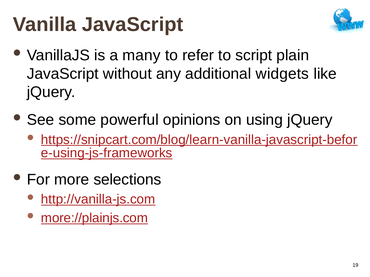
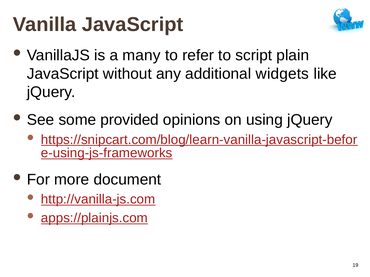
powerful: powerful -> provided
selections: selections -> document
more://plainjs.com: more://plainjs.com -> apps://plainjs.com
